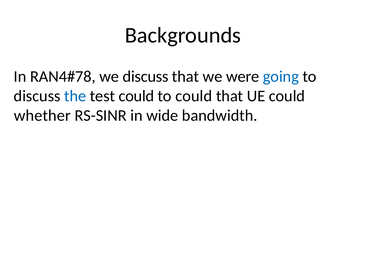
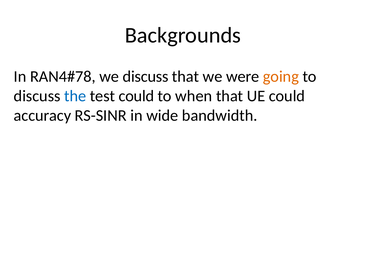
going colour: blue -> orange
to could: could -> when
whether: whether -> accuracy
